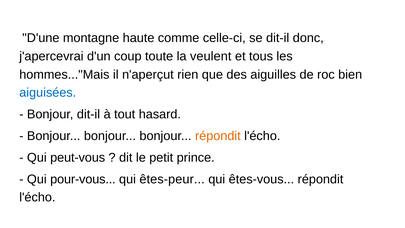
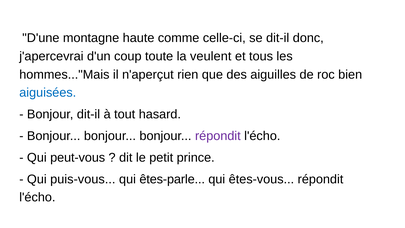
répondit at (218, 136) colour: orange -> purple
pour-vous: pour-vous -> puis-vous
êtes-peur: êtes-peur -> êtes-parle
